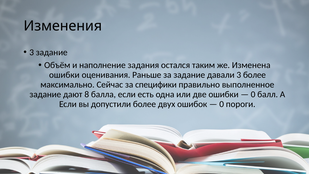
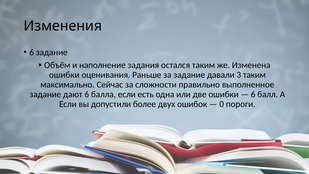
3 at (32, 52): 3 -> 6
3 более: более -> таким
специфики: специфики -> сложности
дают 8: 8 -> 6
0 at (253, 94): 0 -> 6
